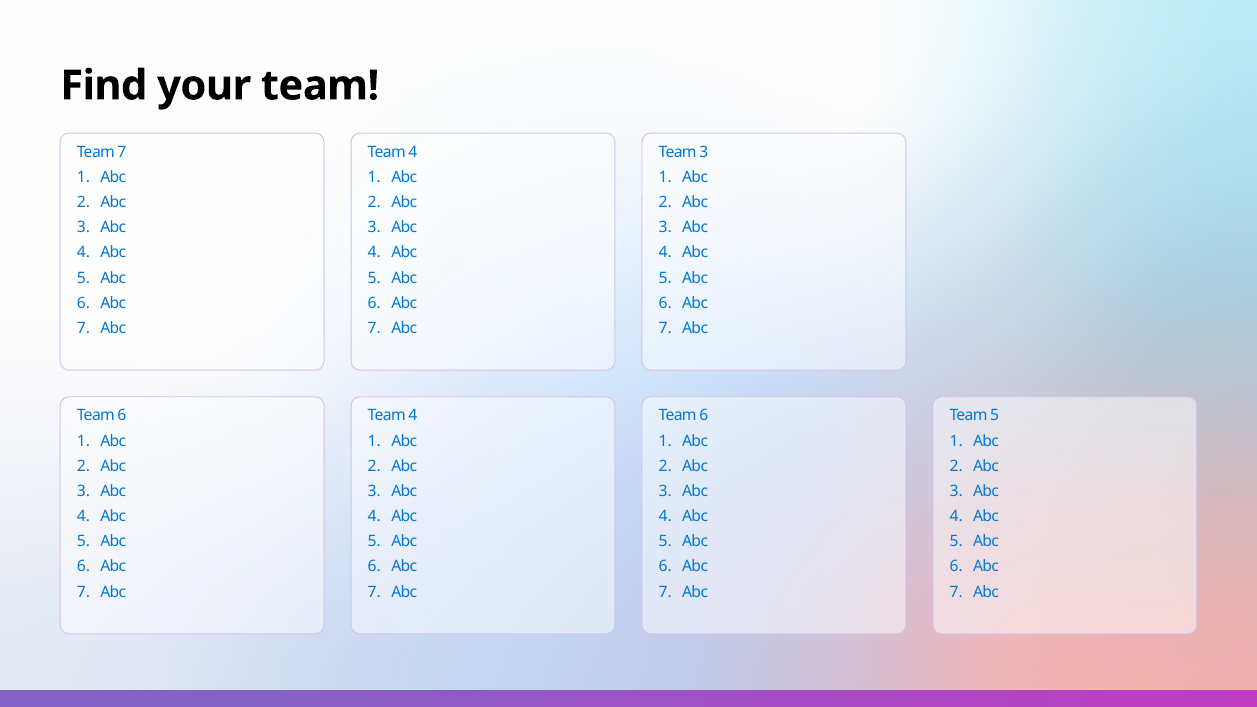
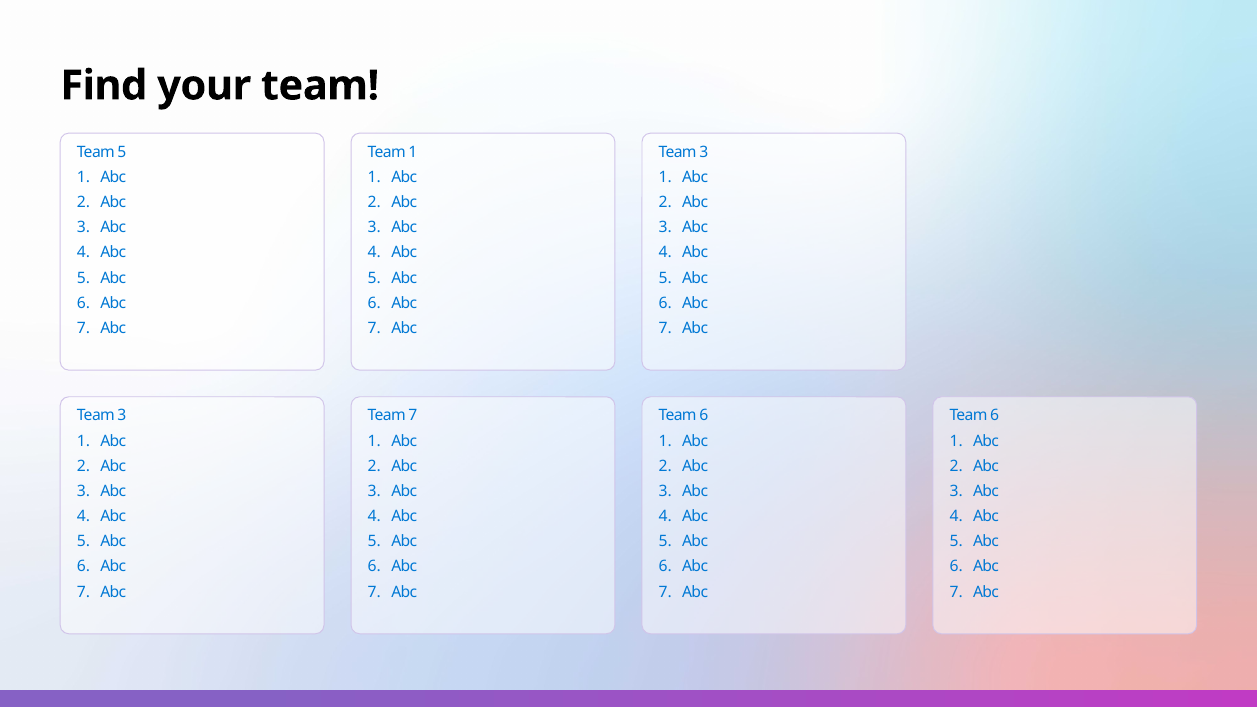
Team 7: 7 -> 5
4 at (413, 152): 4 -> 1
6 at (122, 416): 6 -> 3
4 at (413, 416): 4 -> 7
5 at (995, 416): 5 -> 6
